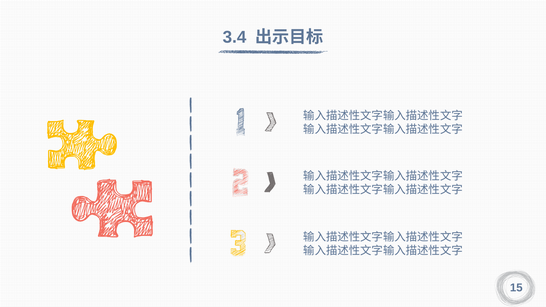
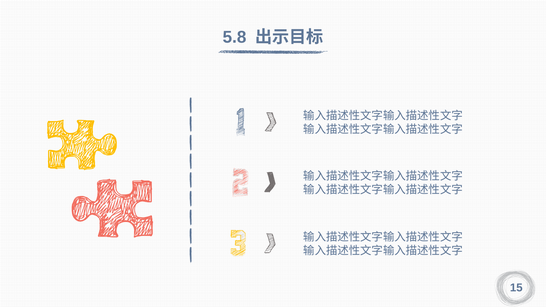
3.4: 3.4 -> 5.8
